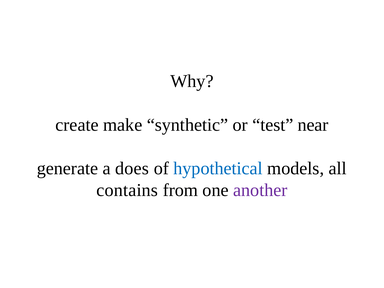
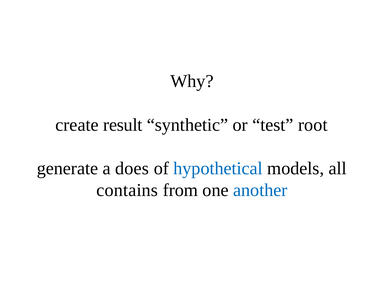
make: make -> result
near: near -> root
another colour: purple -> blue
